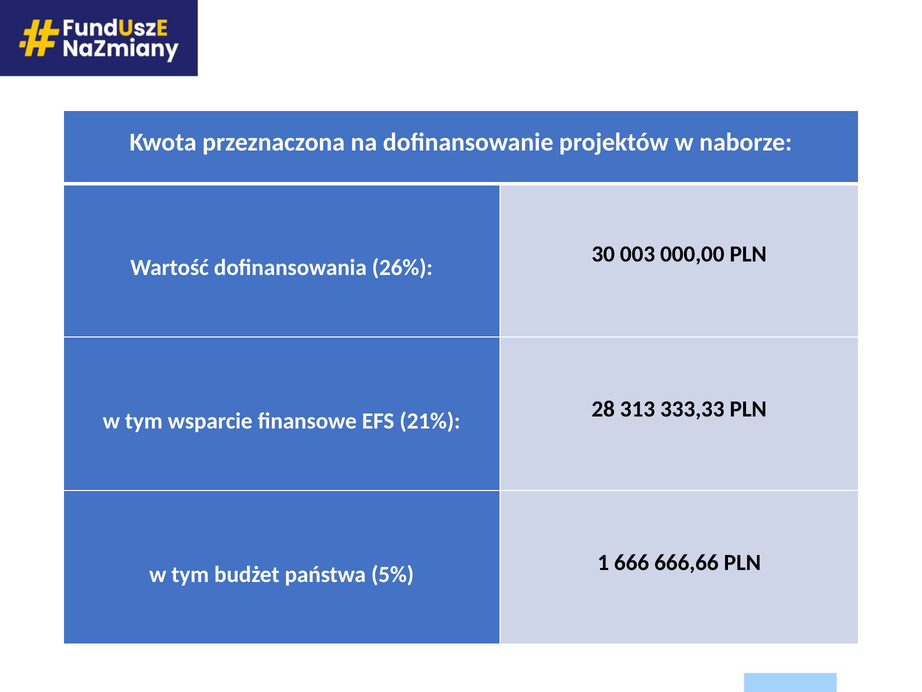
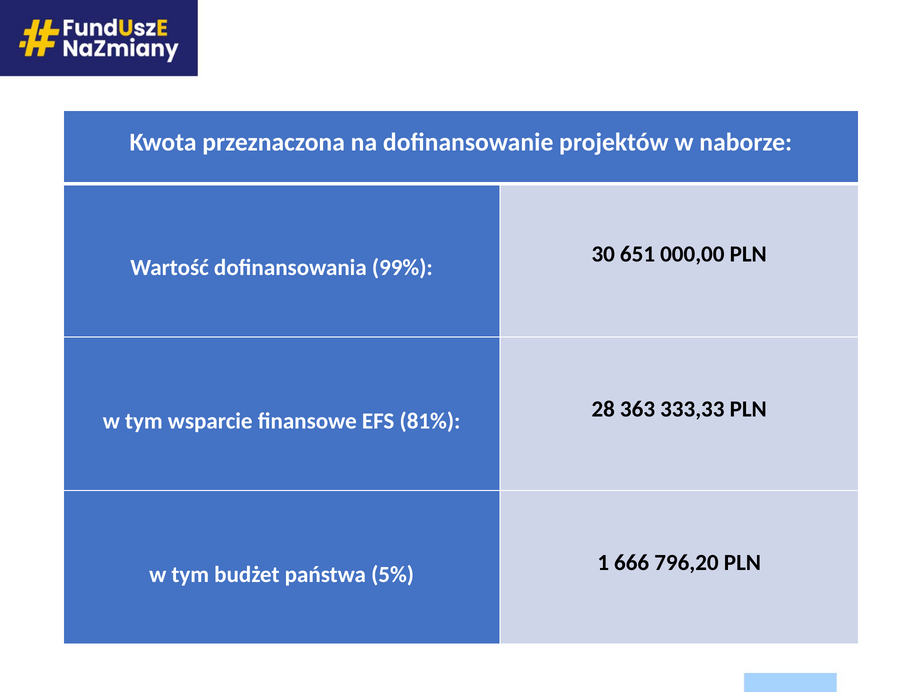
003: 003 -> 651
26%: 26% -> 99%
313: 313 -> 363
21%: 21% -> 81%
666,66: 666,66 -> 796,20
